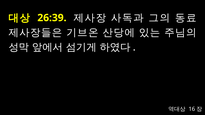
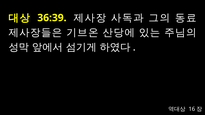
26:39: 26:39 -> 36:39
